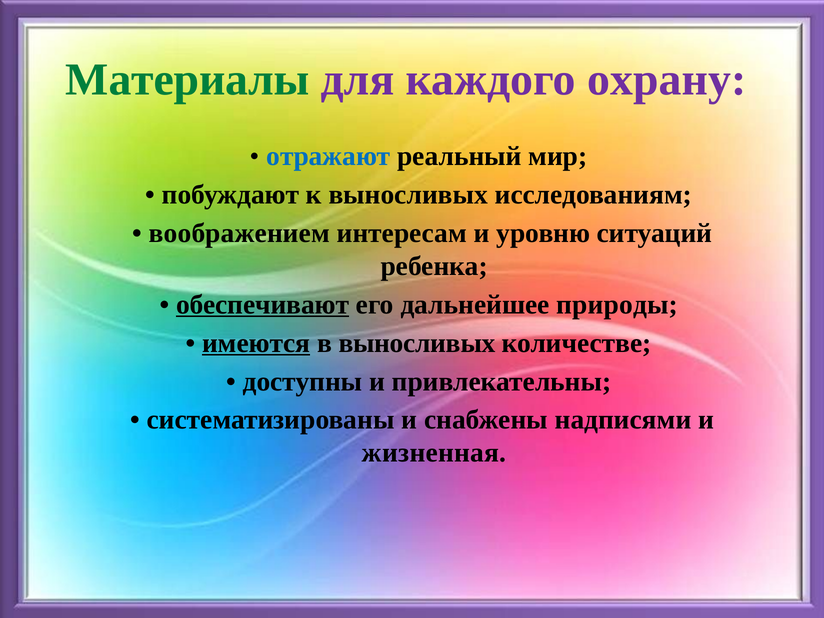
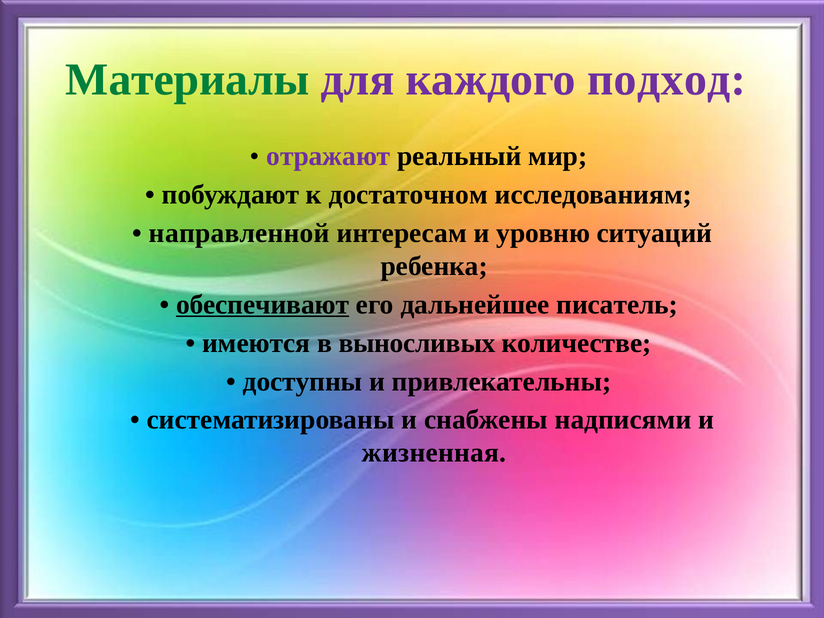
охрану: охрану -> подход
отражают colour: blue -> purple
к выносливых: выносливых -> достаточном
воображением: воображением -> направленной
природы: природы -> писатель
имеются underline: present -> none
